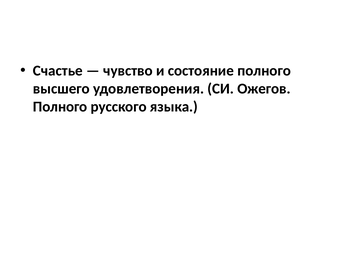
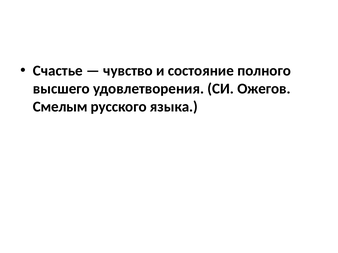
Полного at (60, 107): Полного -> Смелым
